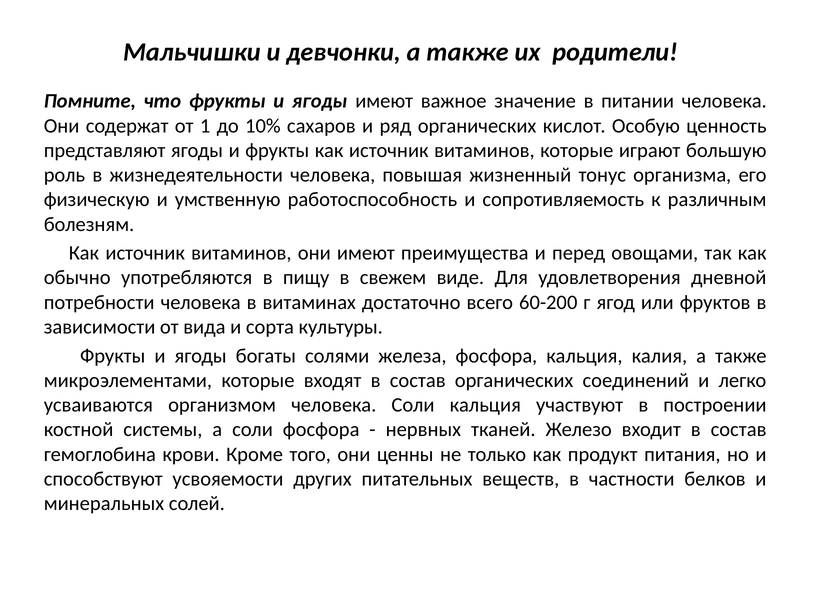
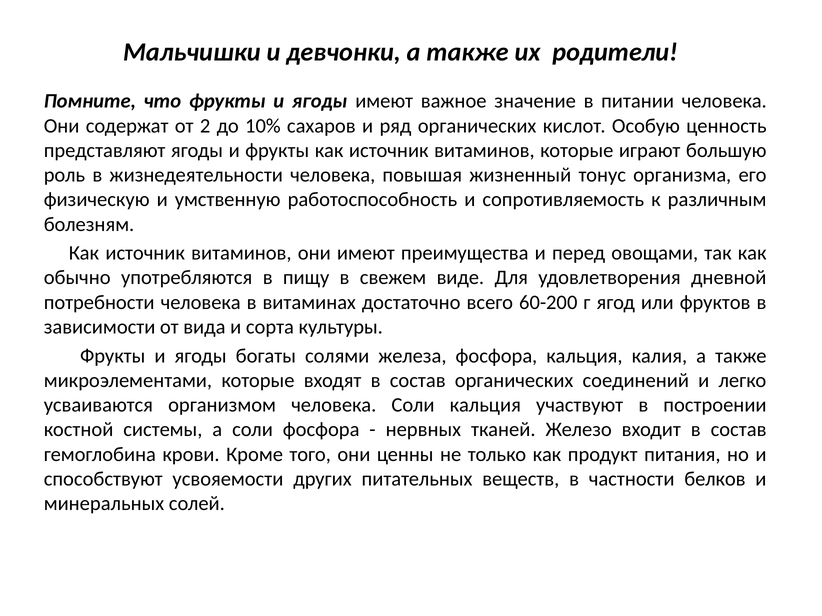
1: 1 -> 2
